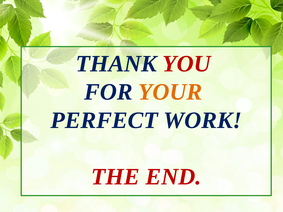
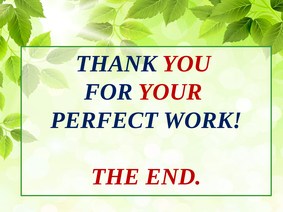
YOUR colour: orange -> red
